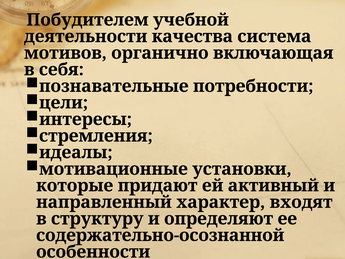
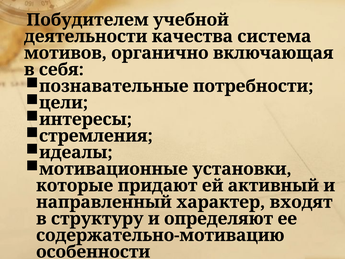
содержательно-осознанной: содержательно-осознанной -> содержательно-мотивацию
